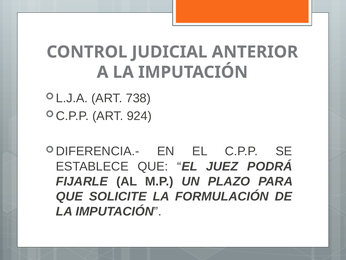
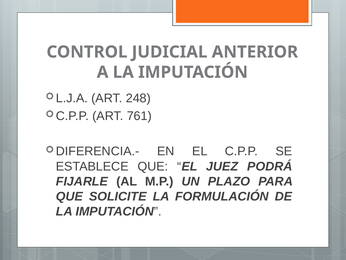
738: 738 -> 248
924: 924 -> 761
